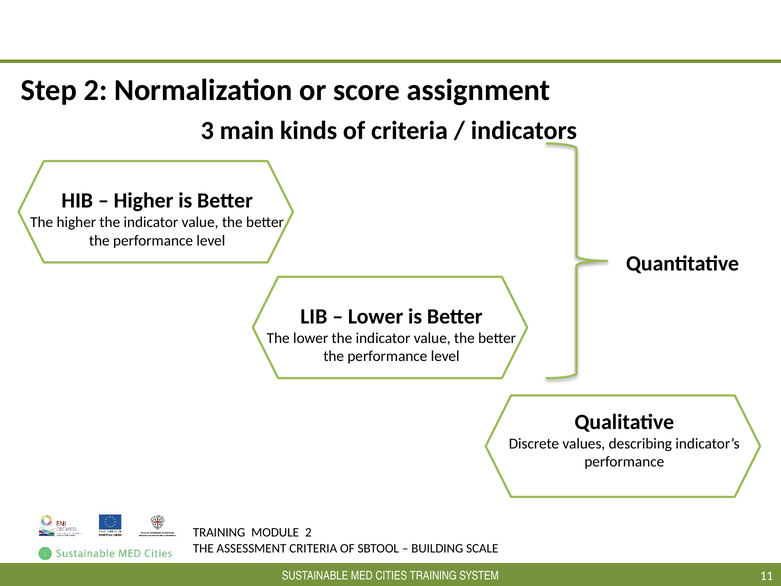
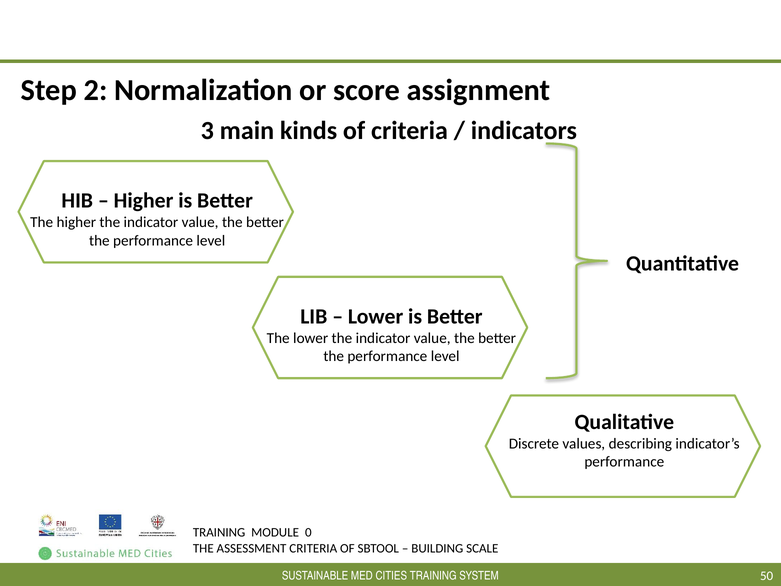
2 at (308, 532): 2 -> 0
11: 11 -> 50
